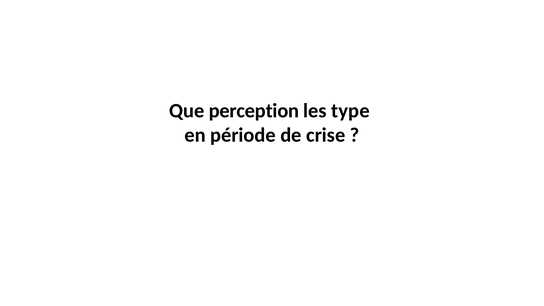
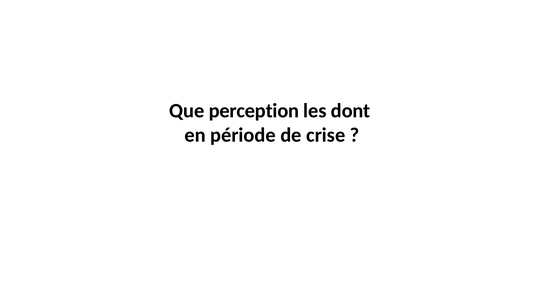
type: type -> dont
